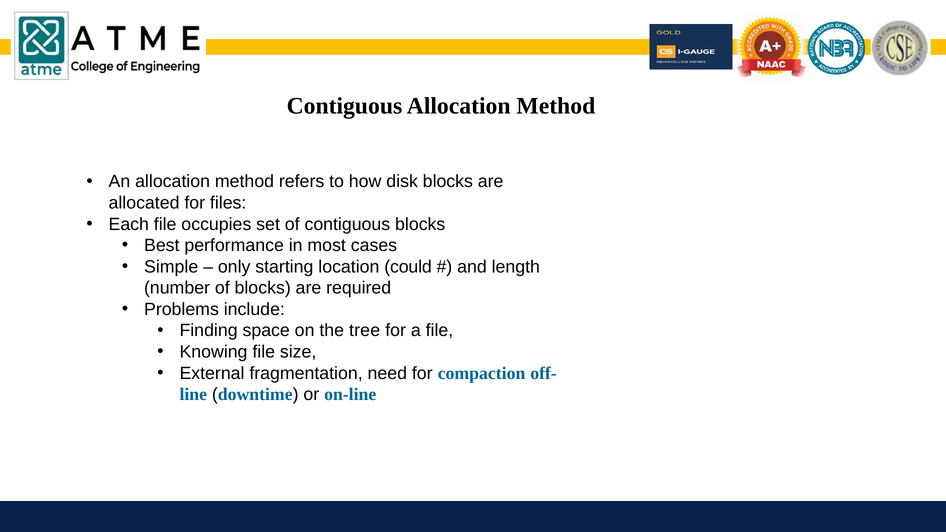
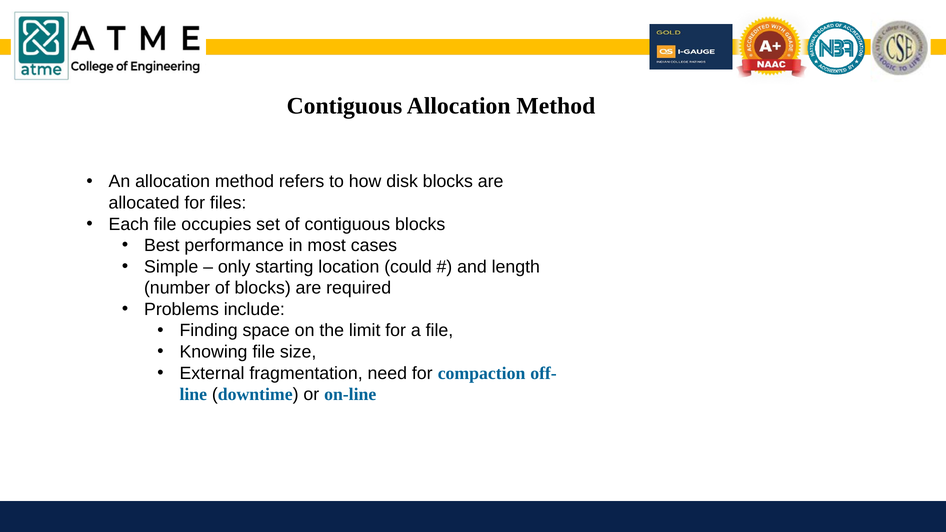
tree: tree -> limit
